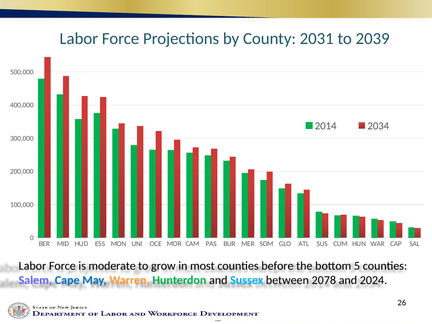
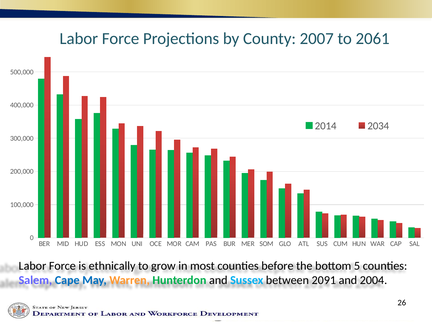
2031: 2031 -> 2007
2039: 2039 -> 2061
moderate: moderate -> ethnically
2078: 2078 -> 2091
2024: 2024 -> 2004
